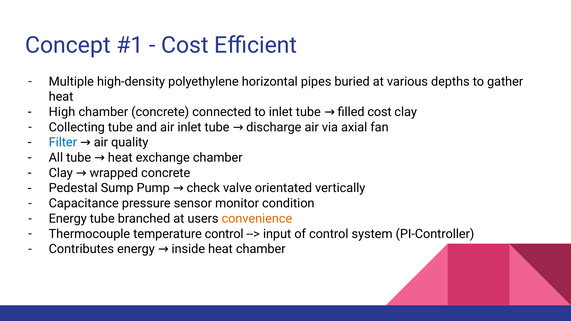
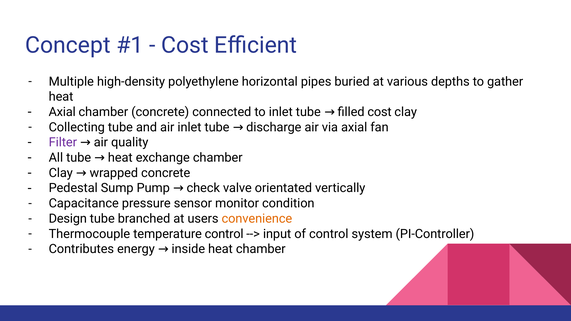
High at (62, 112): High -> Axial
Filter colour: blue -> purple
Energy at (68, 219): Energy -> Design
